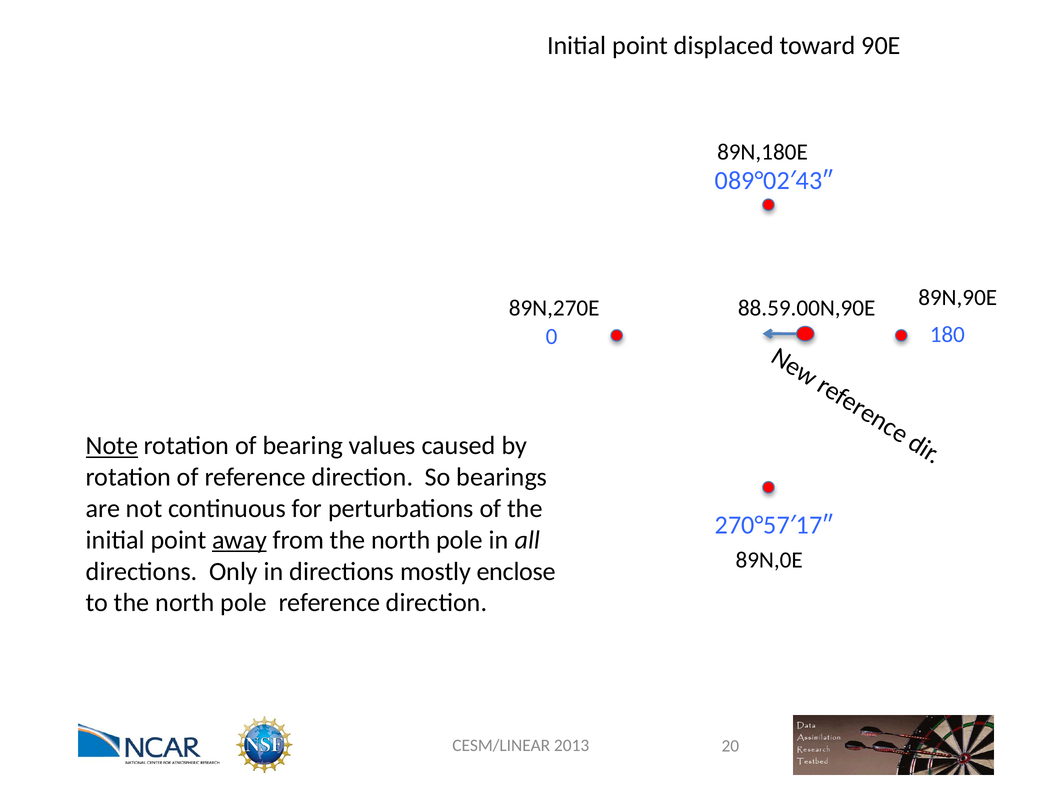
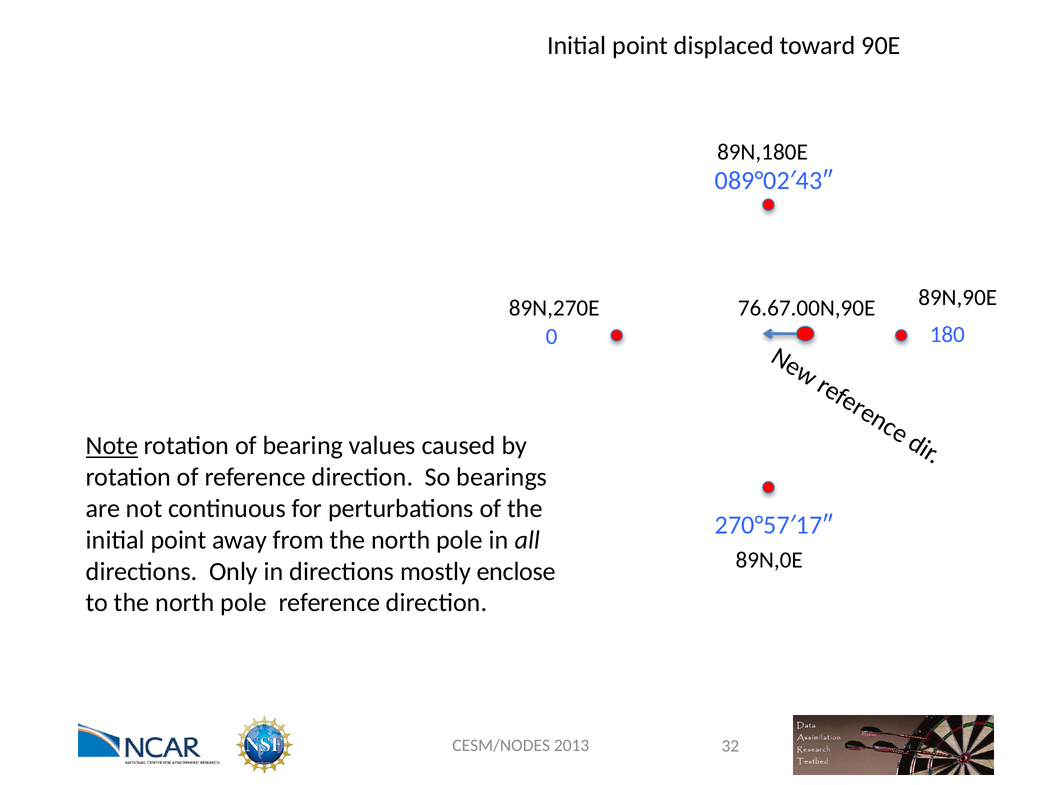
88.59.00N,90E: 88.59.00N,90E -> 76.67.00N,90E
away underline: present -> none
CESM/LINEAR: CESM/LINEAR -> CESM/NODES
20: 20 -> 32
